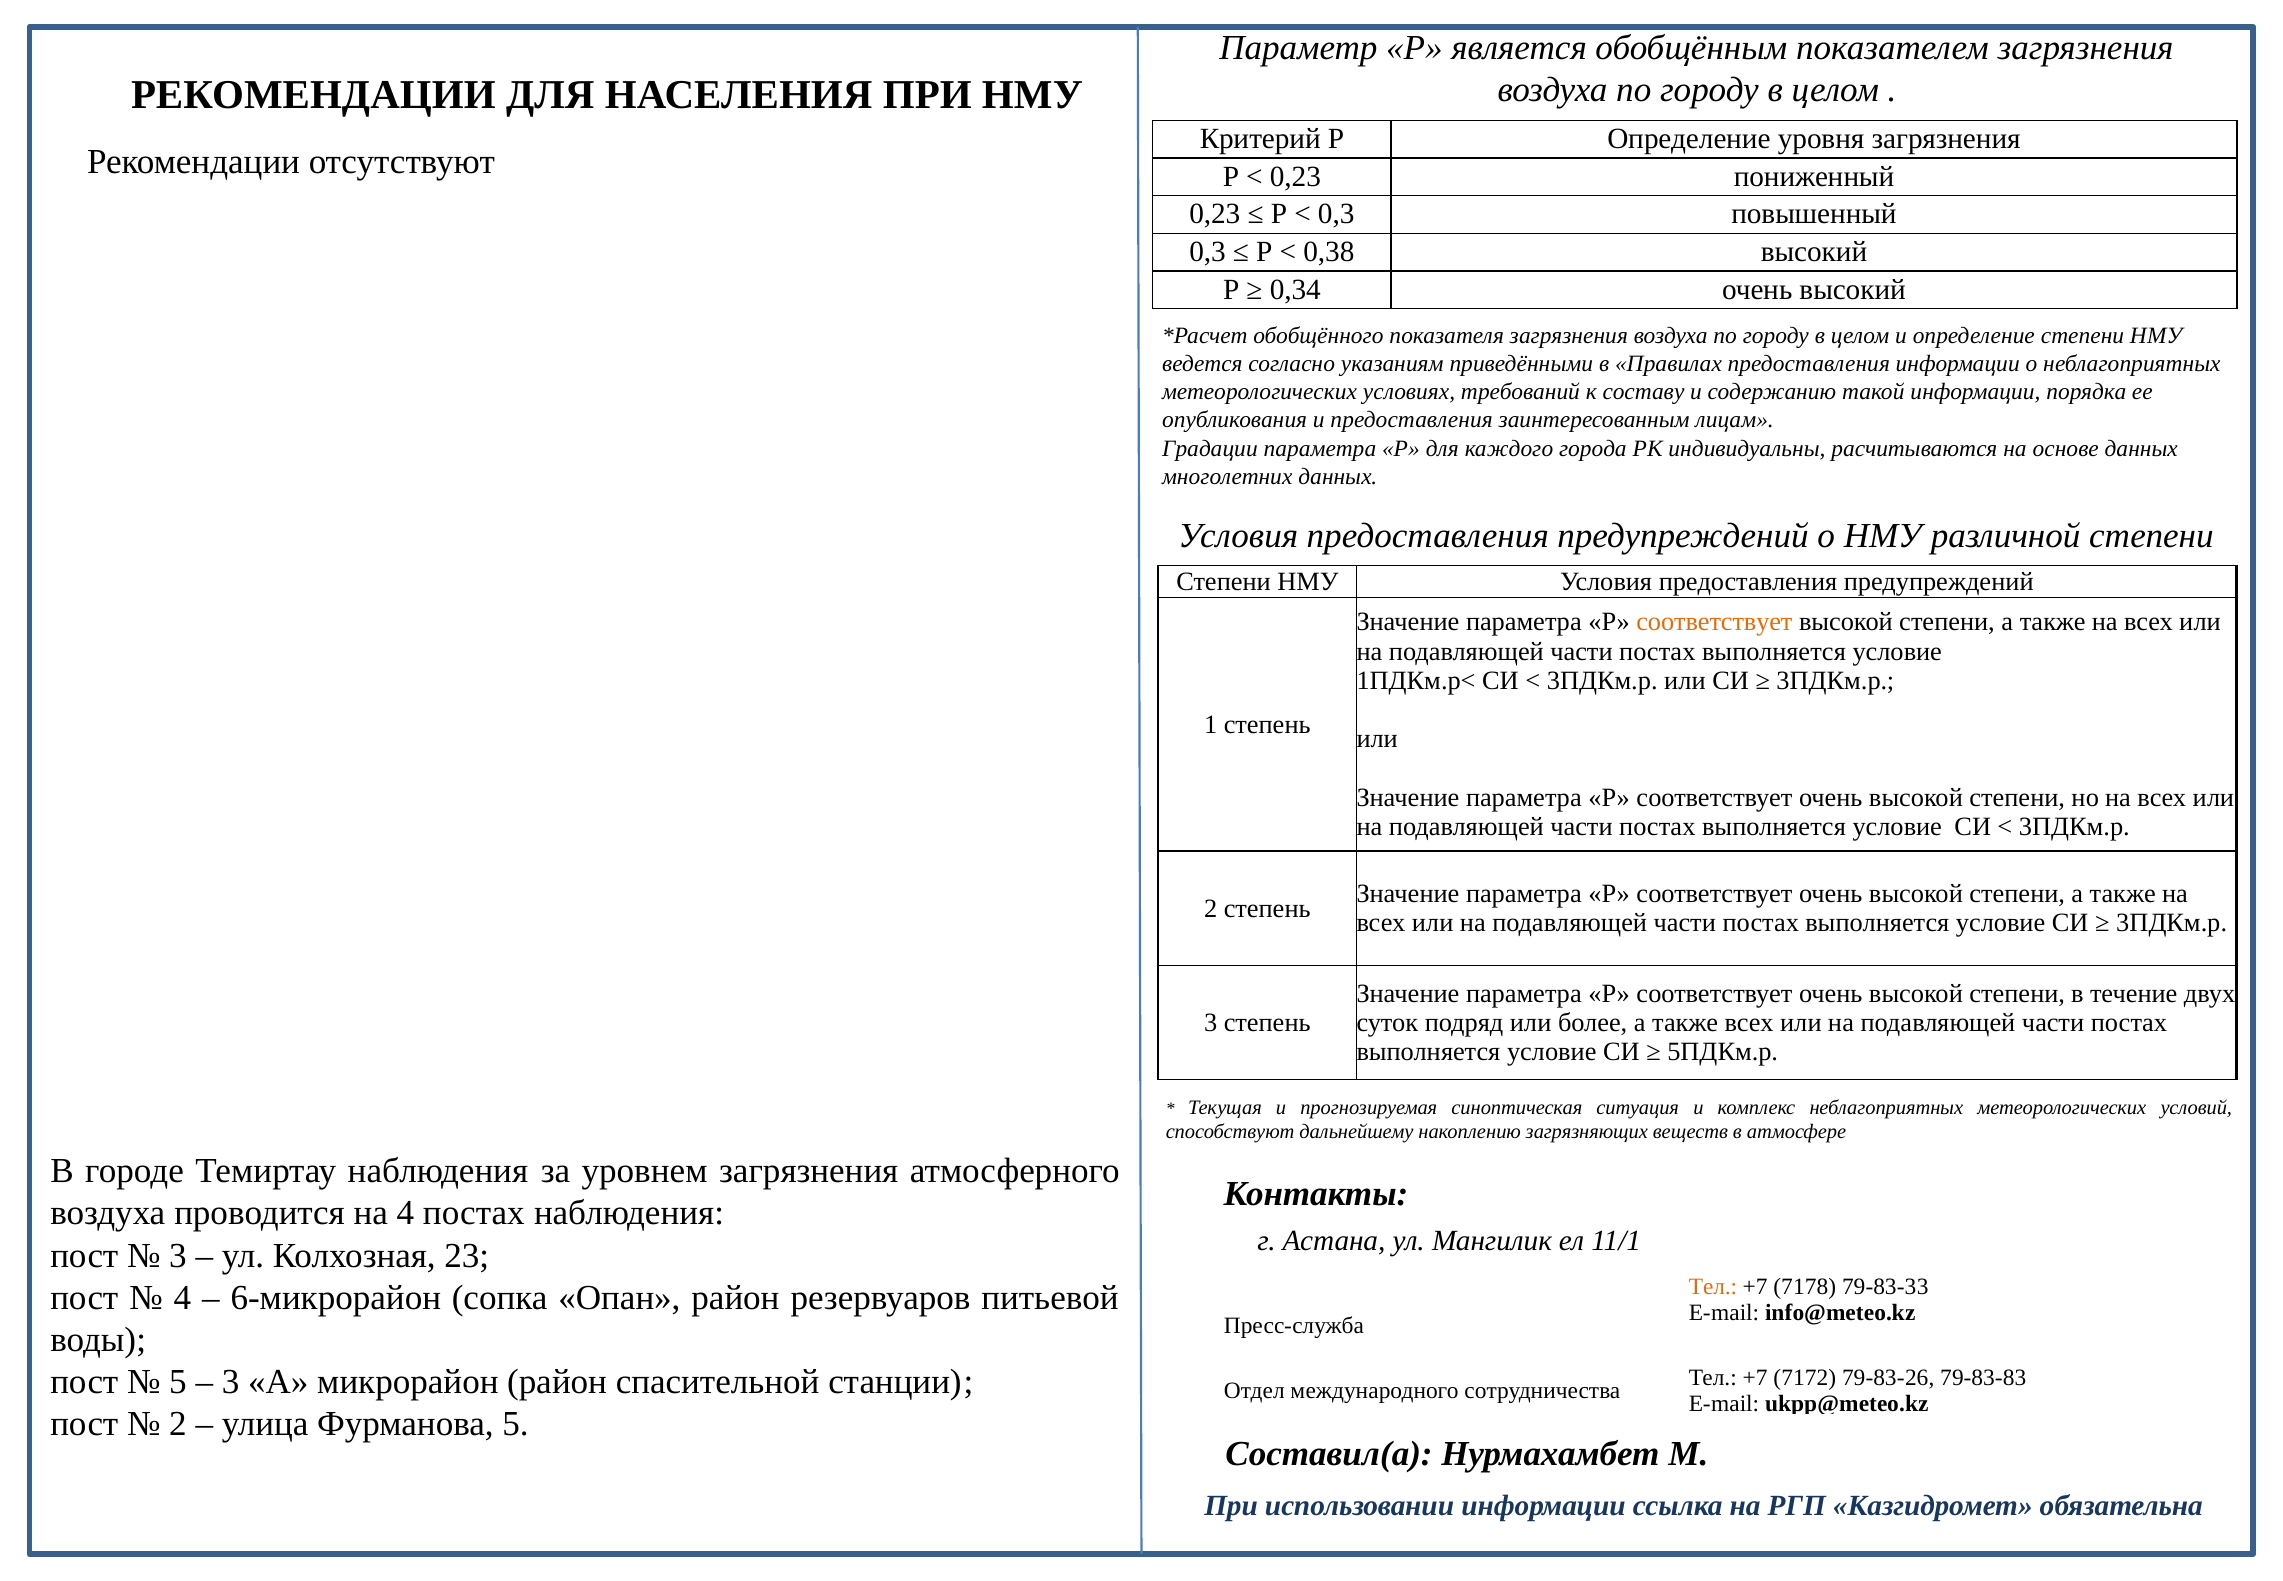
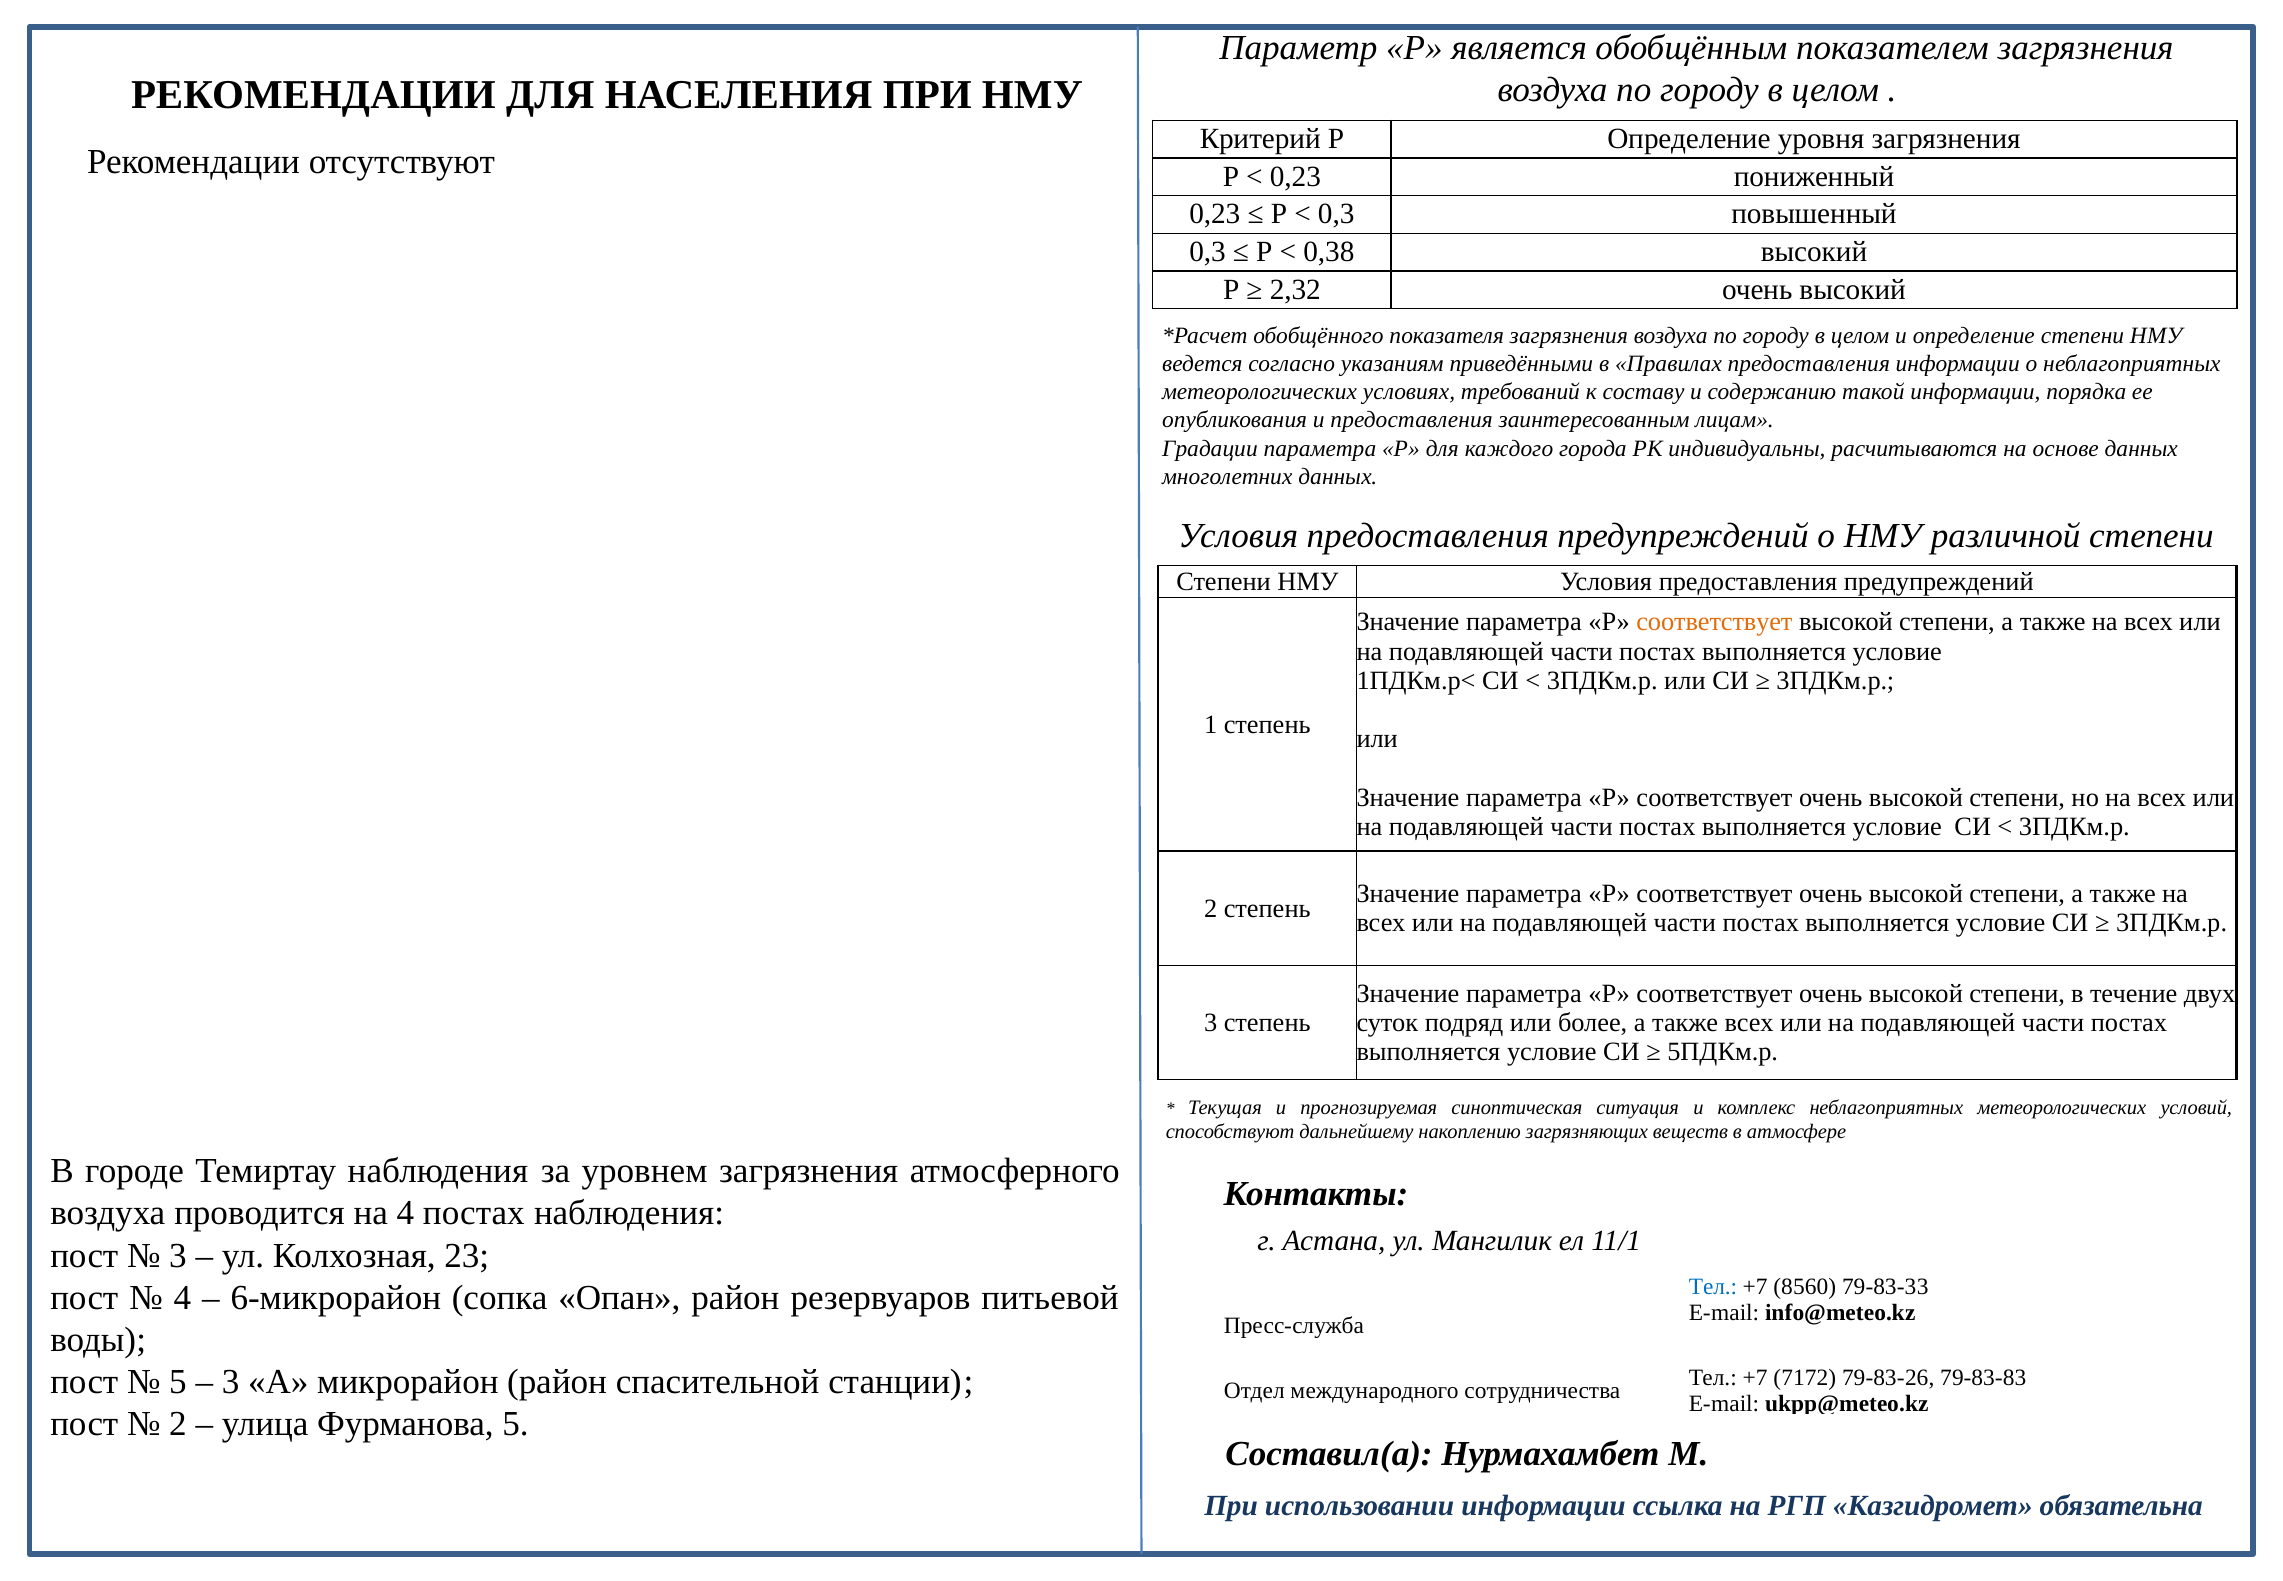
0,34: 0,34 -> 2,32
Тел at (1713, 1286) colour: orange -> blue
7178: 7178 -> 8560
